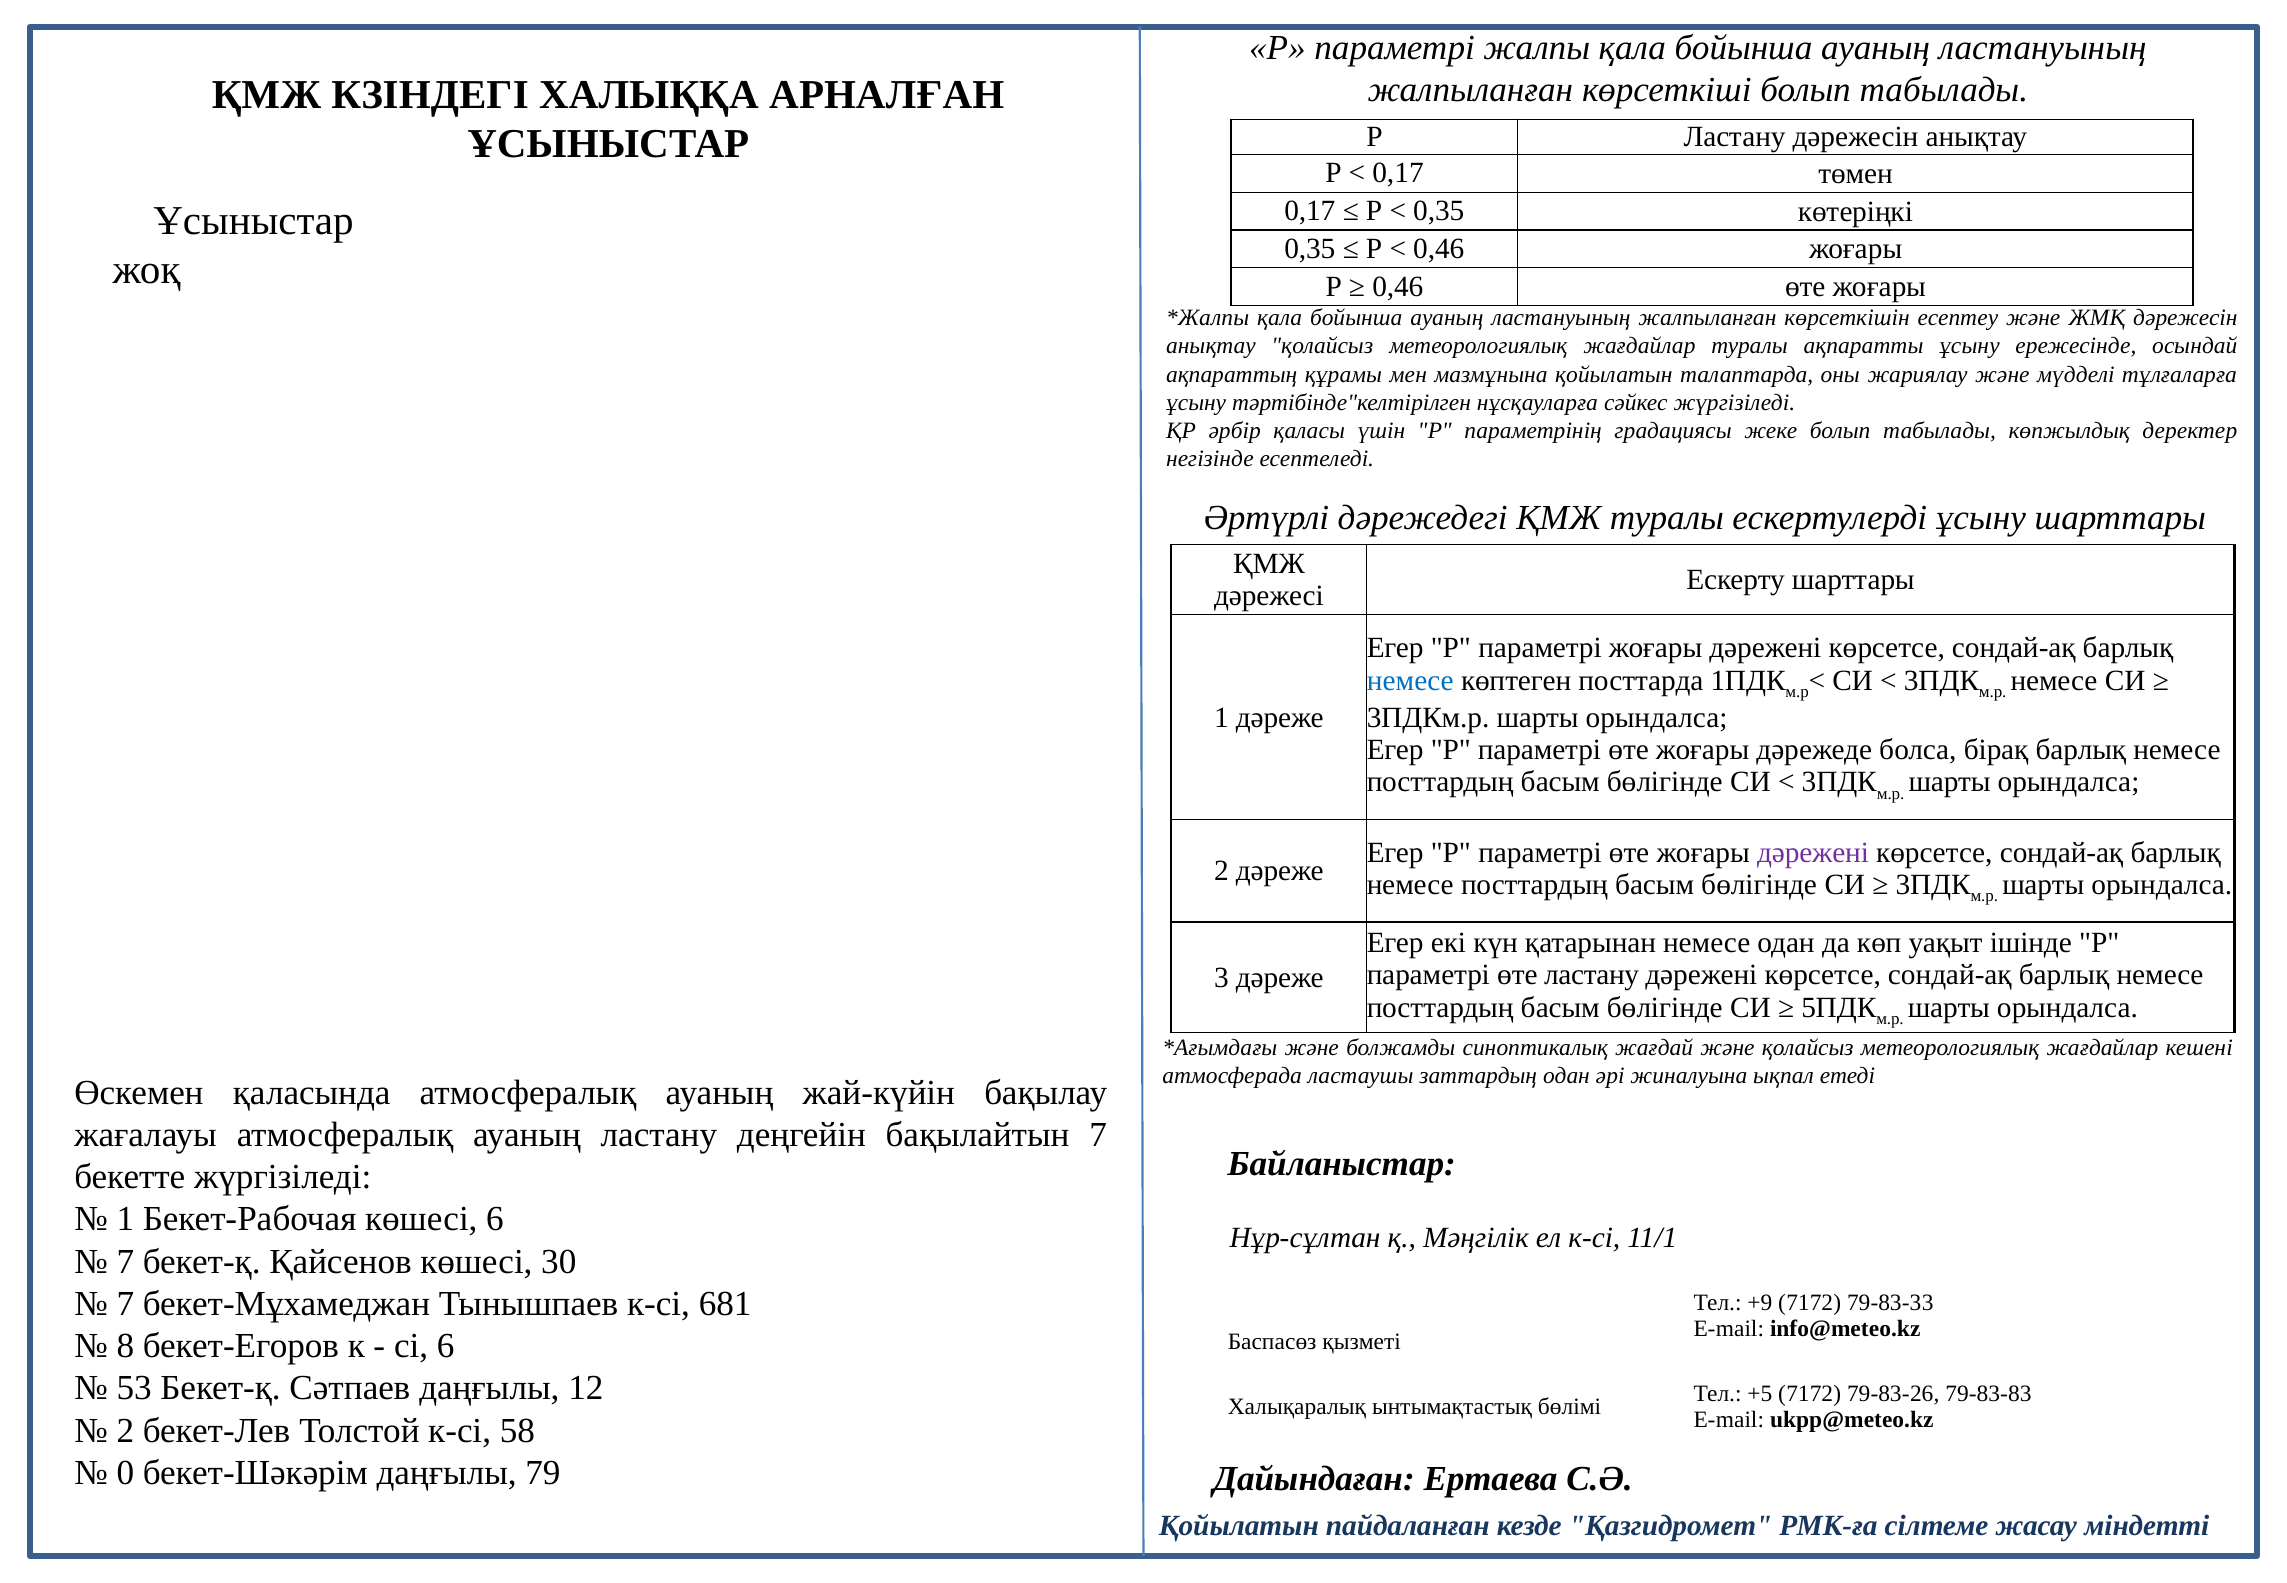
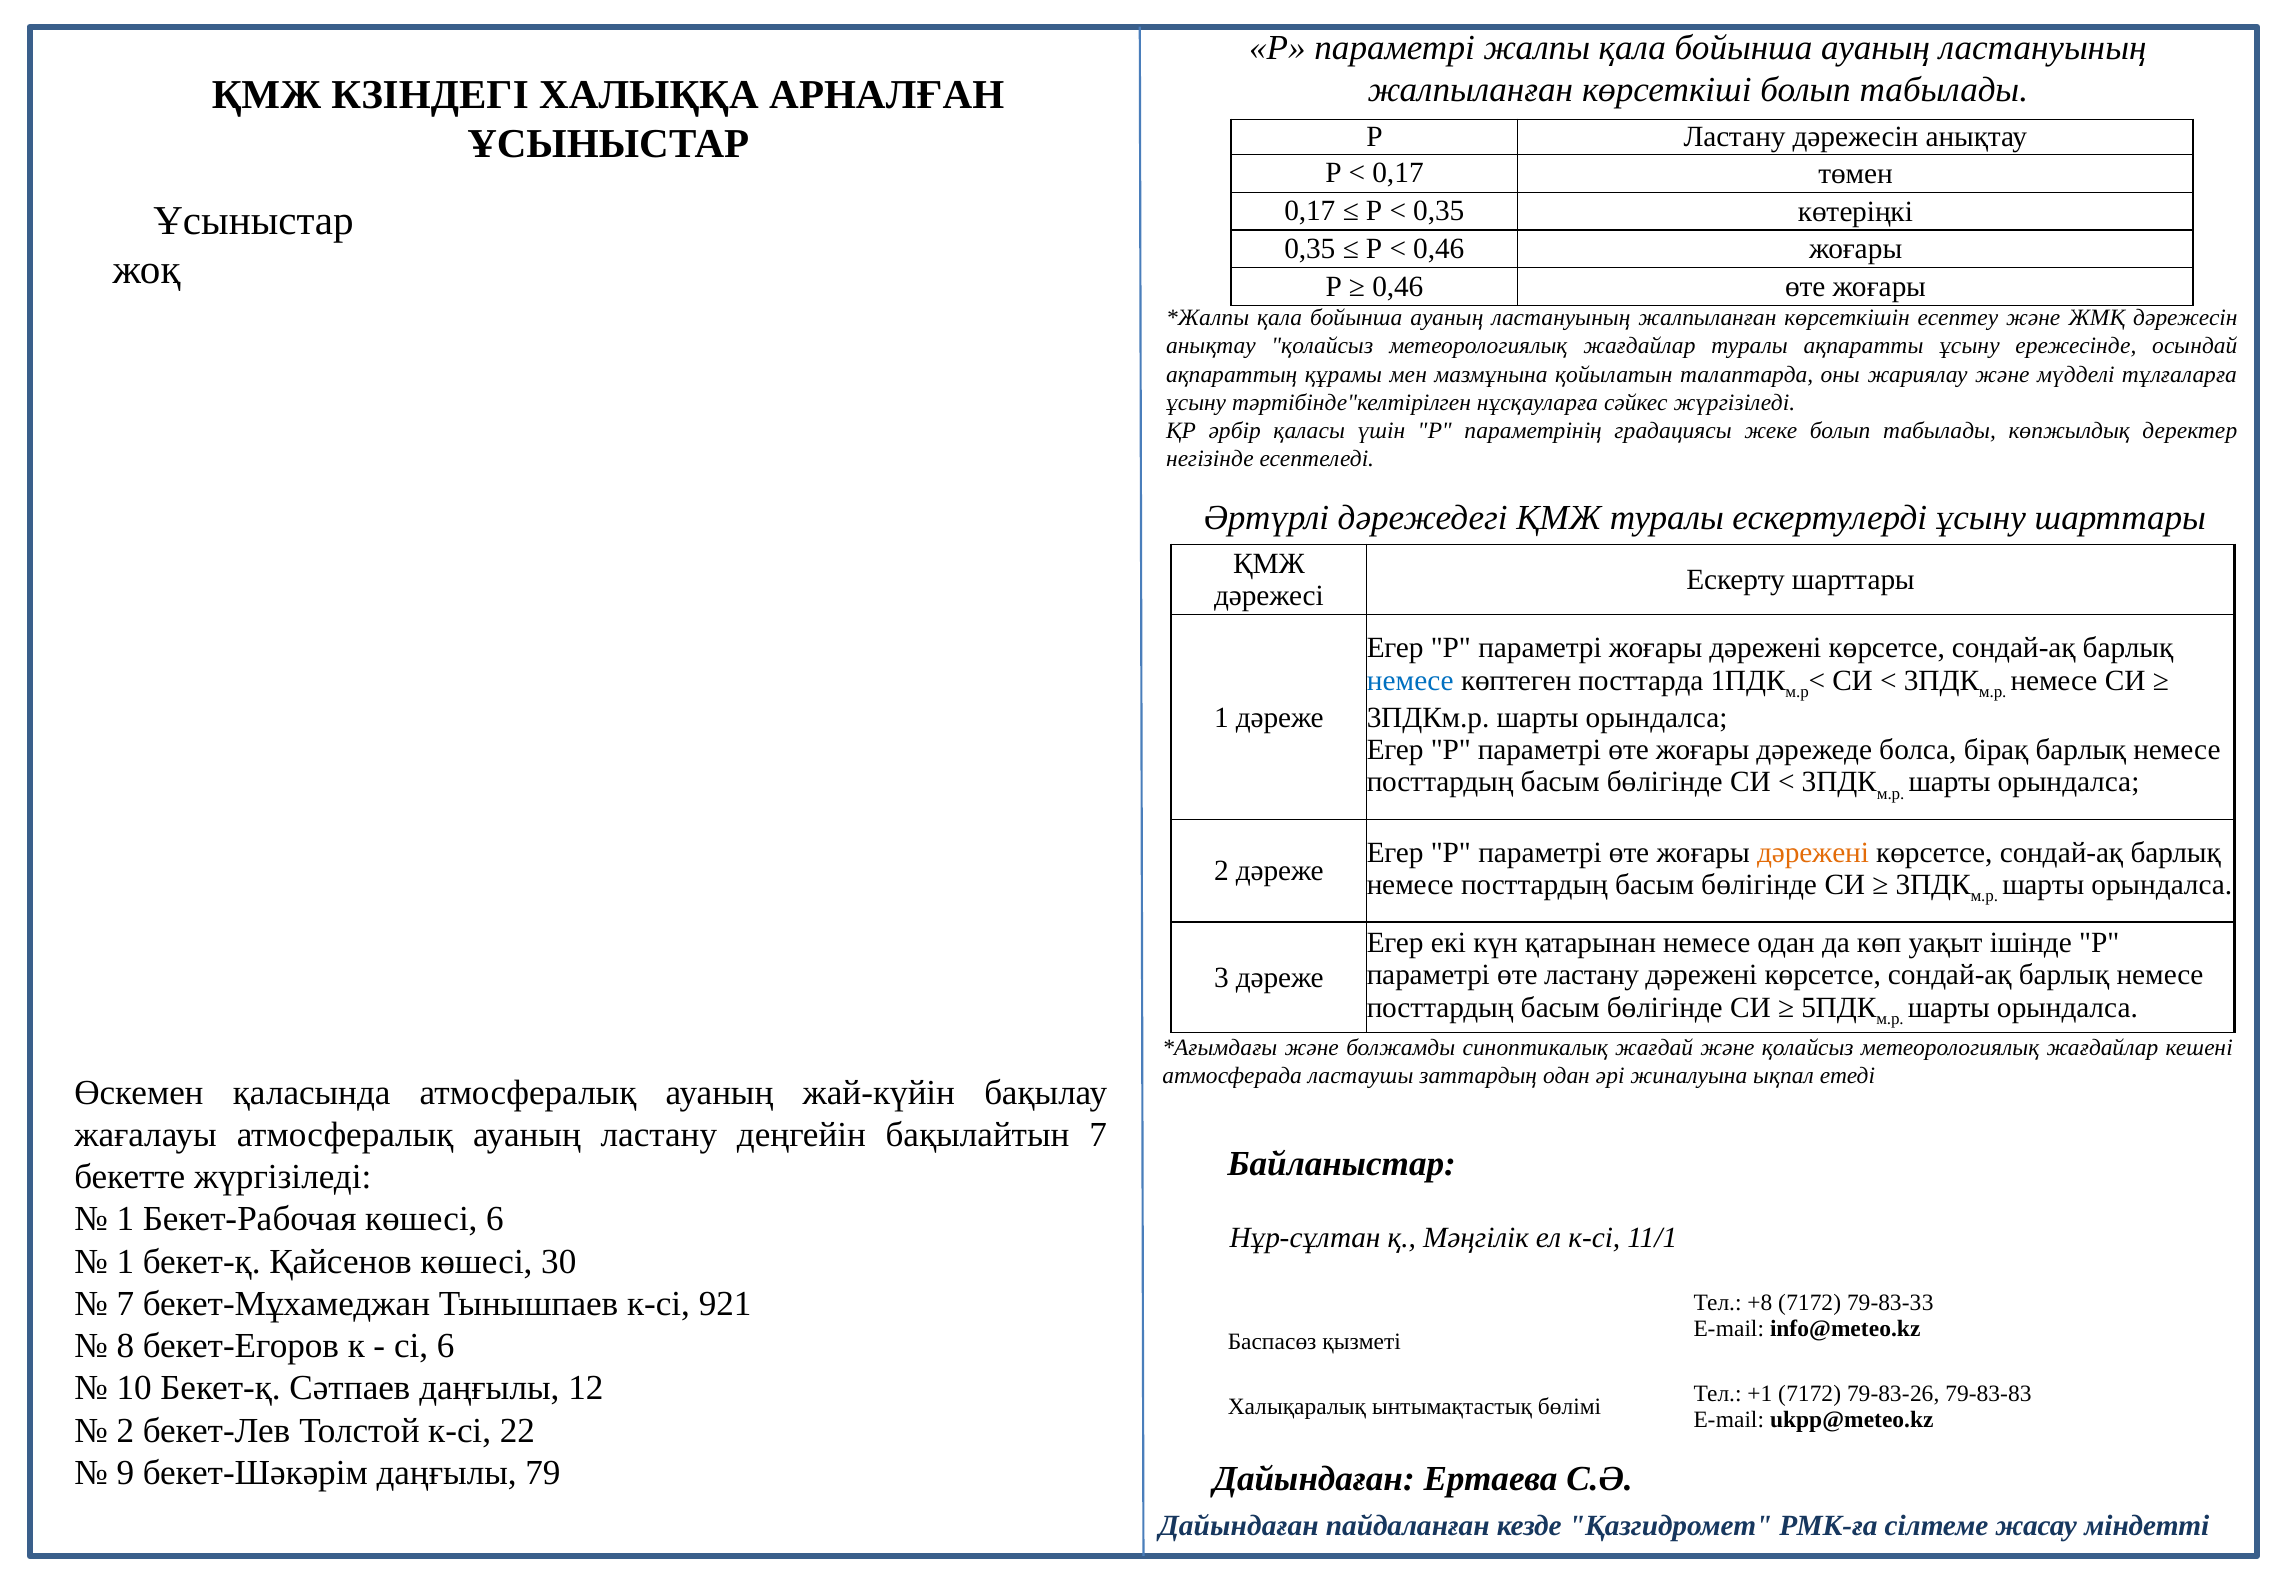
дәрежені at (1813, 853) colour: purple -> orange
7 at (125, 1262): 7 -> 1
681: 681 -> 921
+9: +9 -> +8
53: 53 -> 10
+5: +5 -> +1
58: 58 -> 22
0: 0 -> 9
Қойылатын at (1239, 1526): Қойылатын -> Дайындаған
